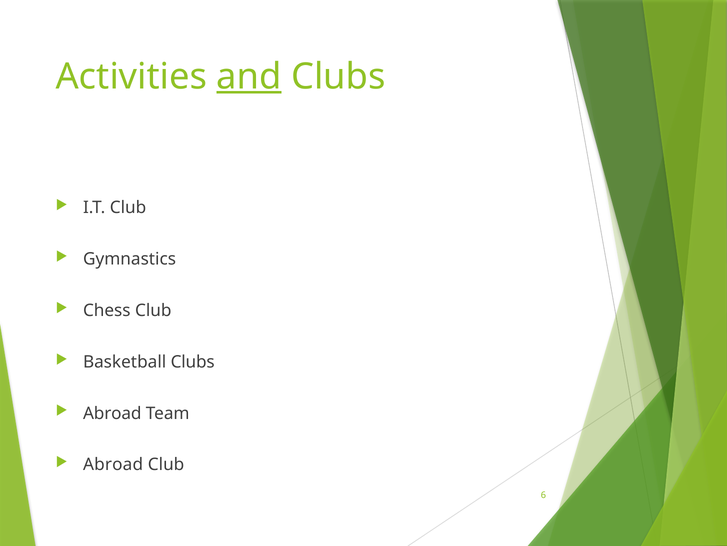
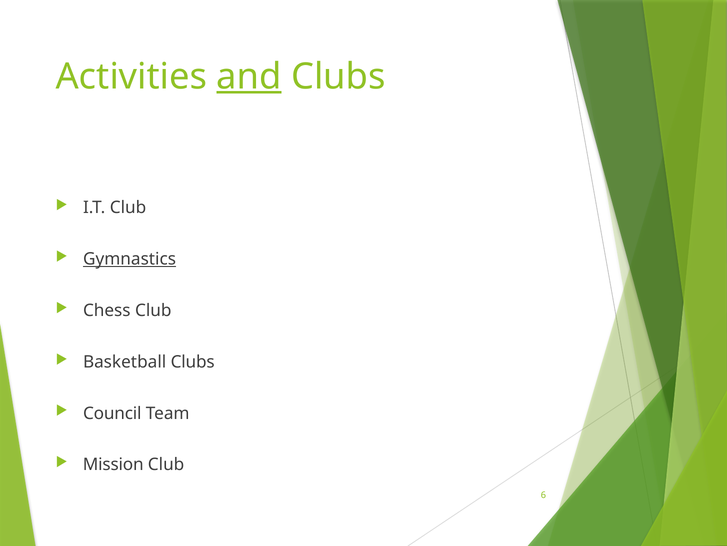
Gymnastics underline: none -> present
Abroad at (112, 413): Abroad -> Council
Abroad at (113, 464): Abroad -> Mission
